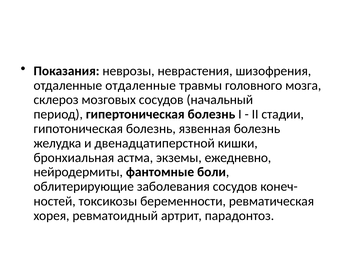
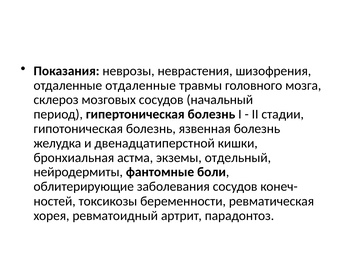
ежедневно: ежедневно -> отдельный
